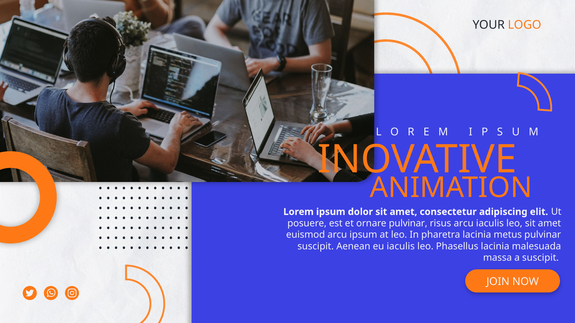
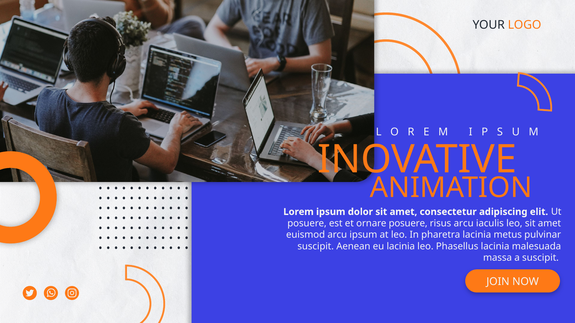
ornare pulvinar: pulvinar -> posuere
eu iaculis: iaculis -> lacinia
